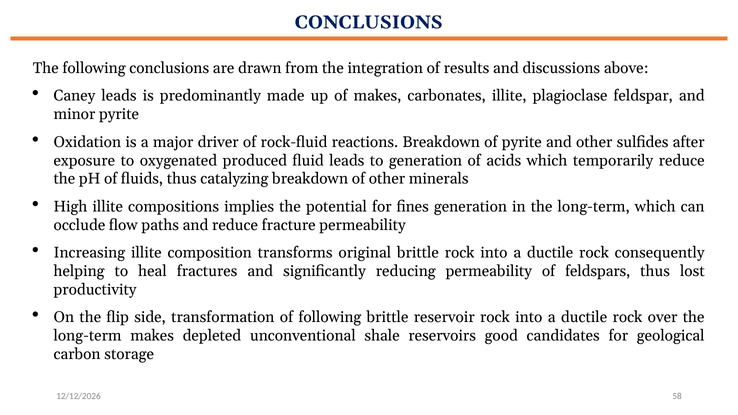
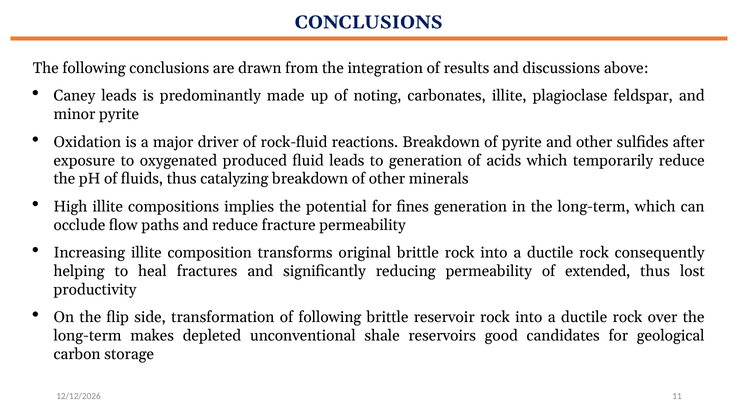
of makes: makes -> noting
feldspars: feldspars -> extended
58: 58 -> 11
